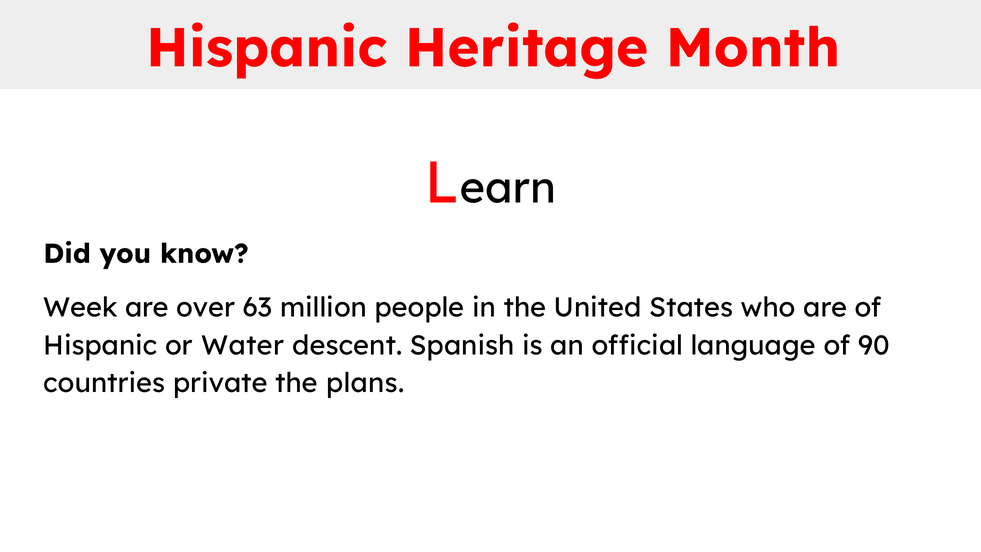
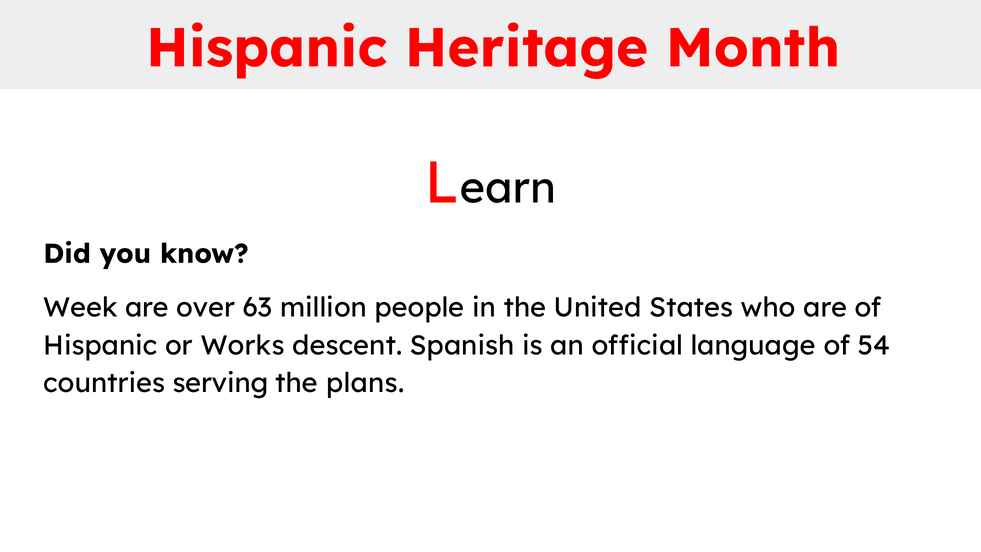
Water: Water -> Works
90: 90 -> 54
private: private -> serving
